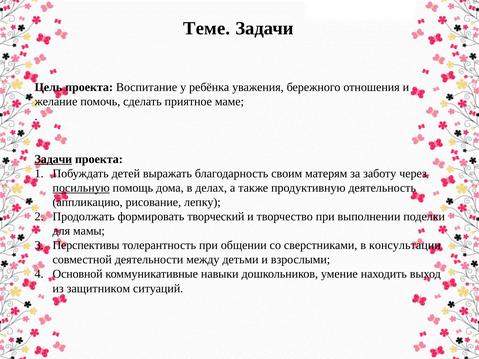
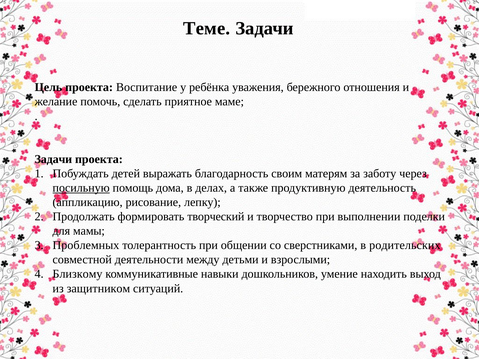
Задачи at (53, 159) underline: present -> none
Перспективы: Перспективы -> Проблемных
консультации: консультации -> родительских
Основной: Основной -> Близкому
